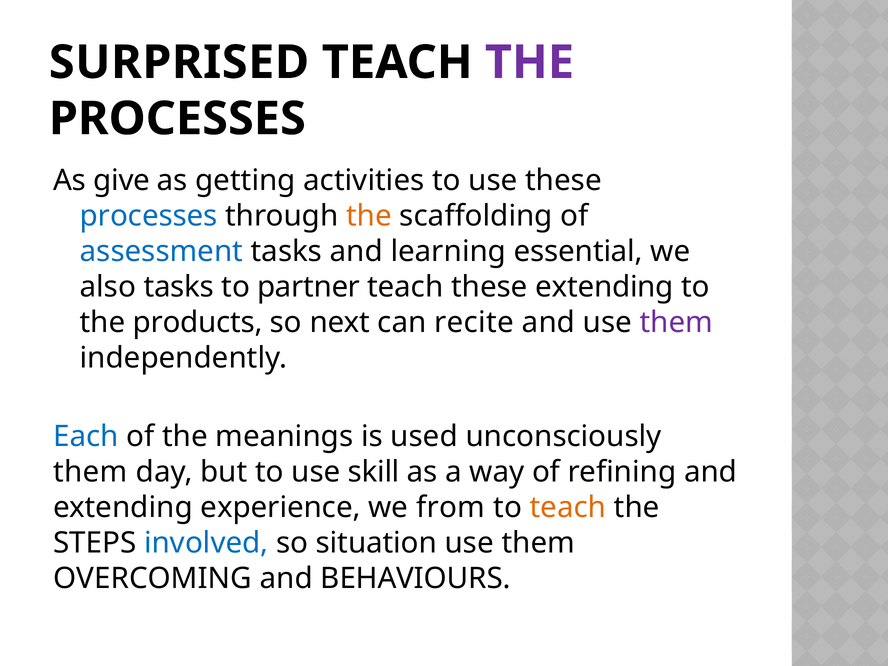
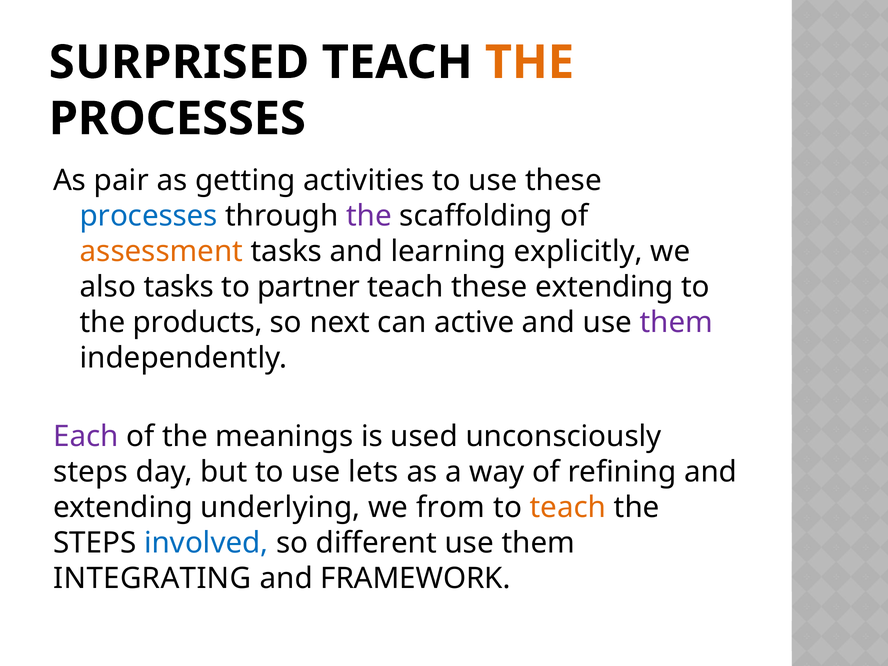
THE at (529, 62) colour: purple -> orange
give: give -> pair
the at (369, 216) colour: orange -> purple
assessment colour: blue -> orange
essential: essential -> explicitly
recite: recite -> active
Each colour: blue -> purple
them at (91, 472): them -> steps
skill: skill -> lets
experience: experience -> underlying
situation: situation -> different
OVERCOMING: OVERCOMING -> INTEGRATING
BEHAVIOURS: BEHAVIOURS -> FRAMEWORK
